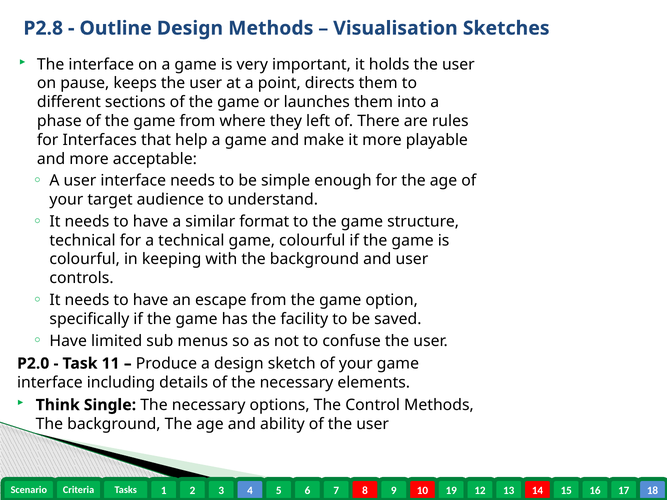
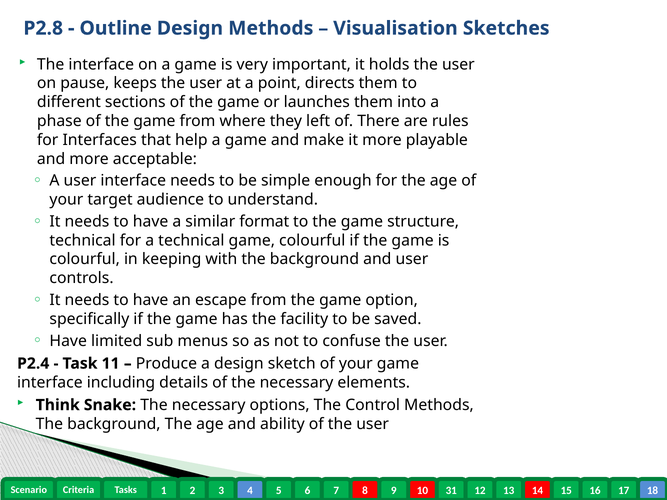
P2.0: P2.0 -> P2.4
Single: Single -> Snake
19: 19 -> 31
